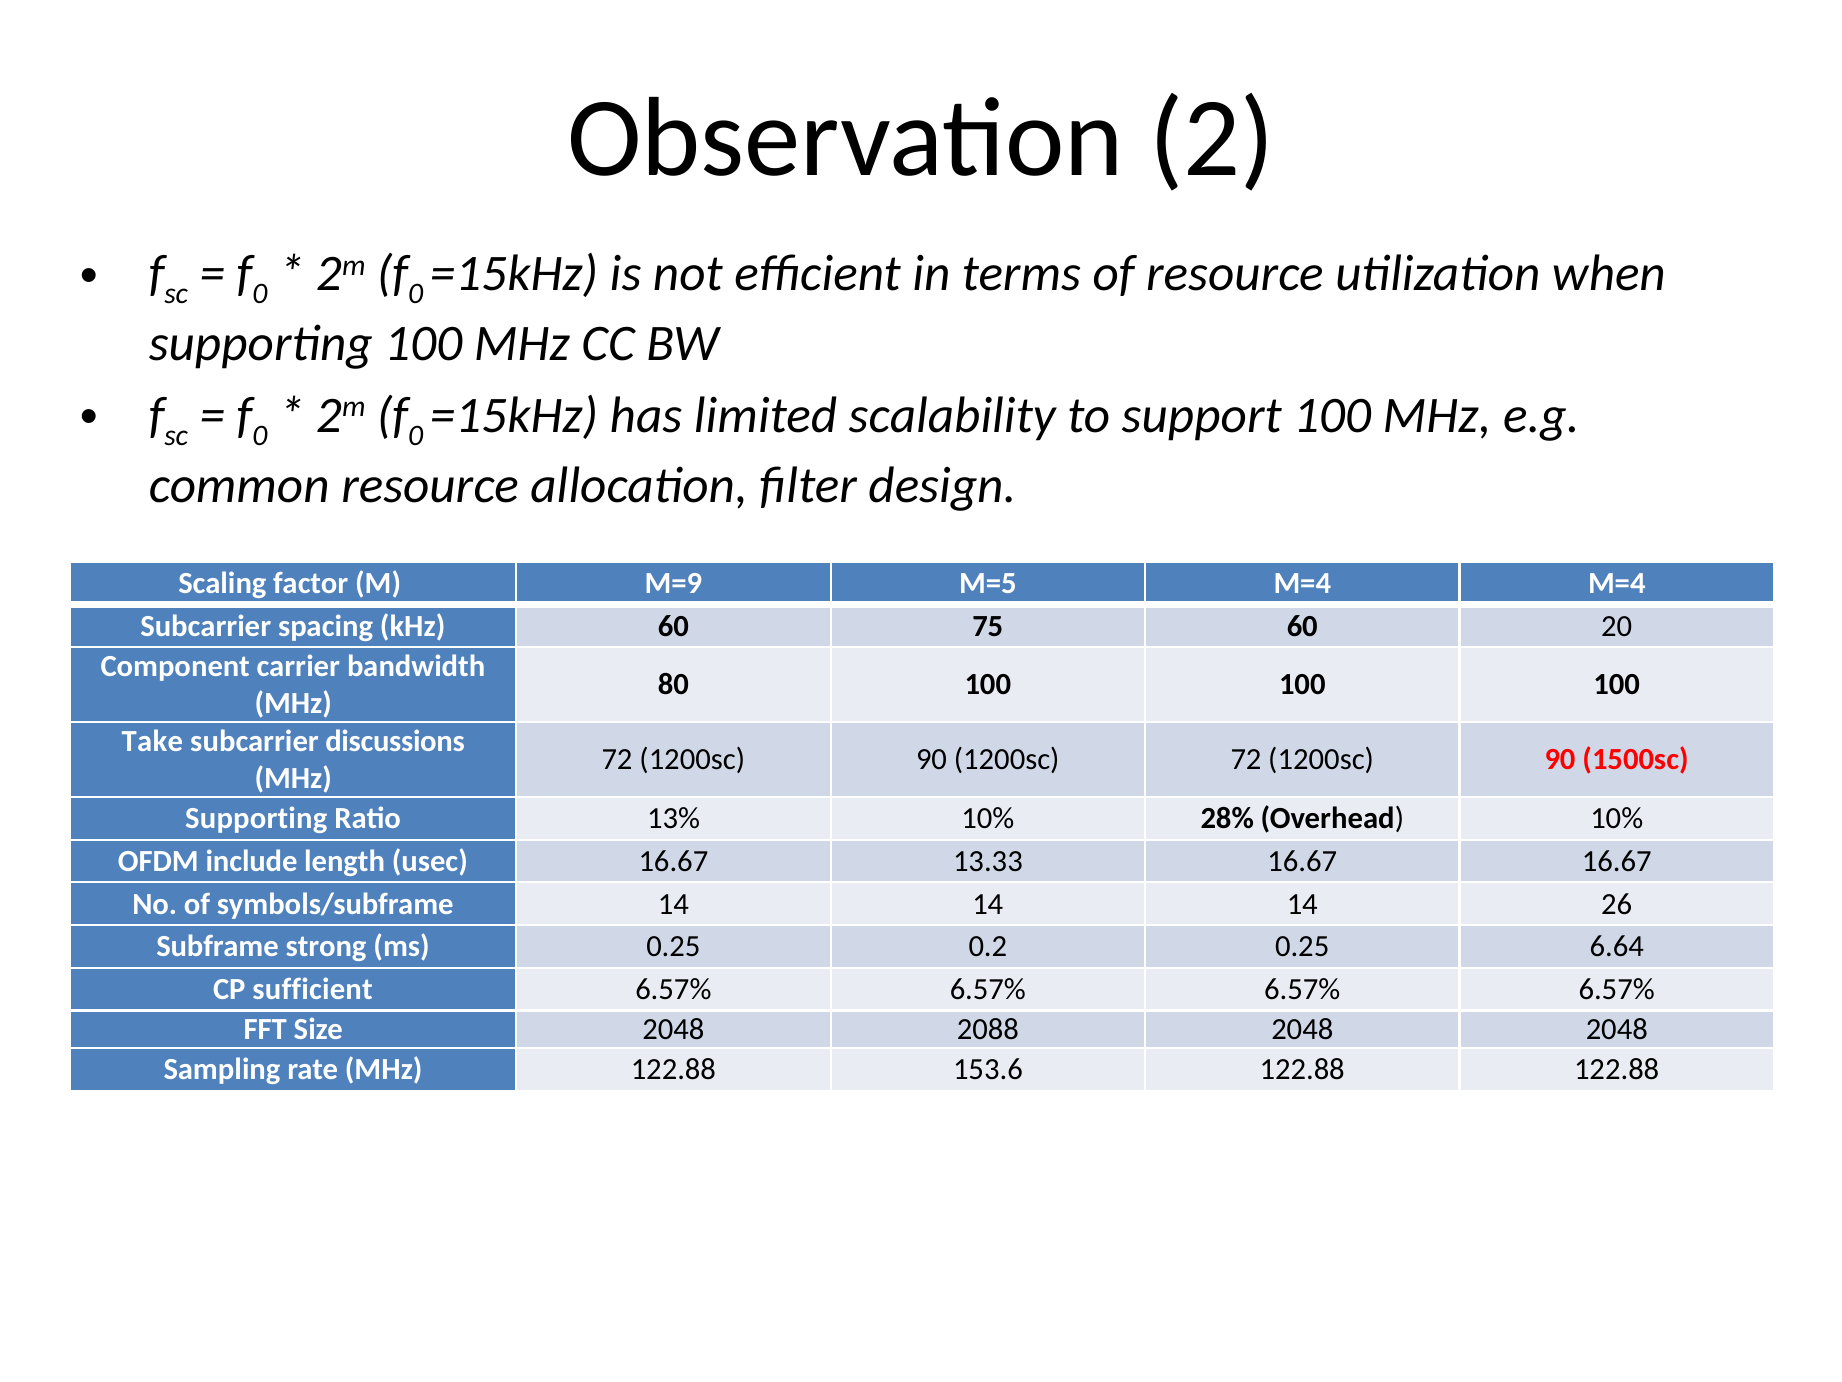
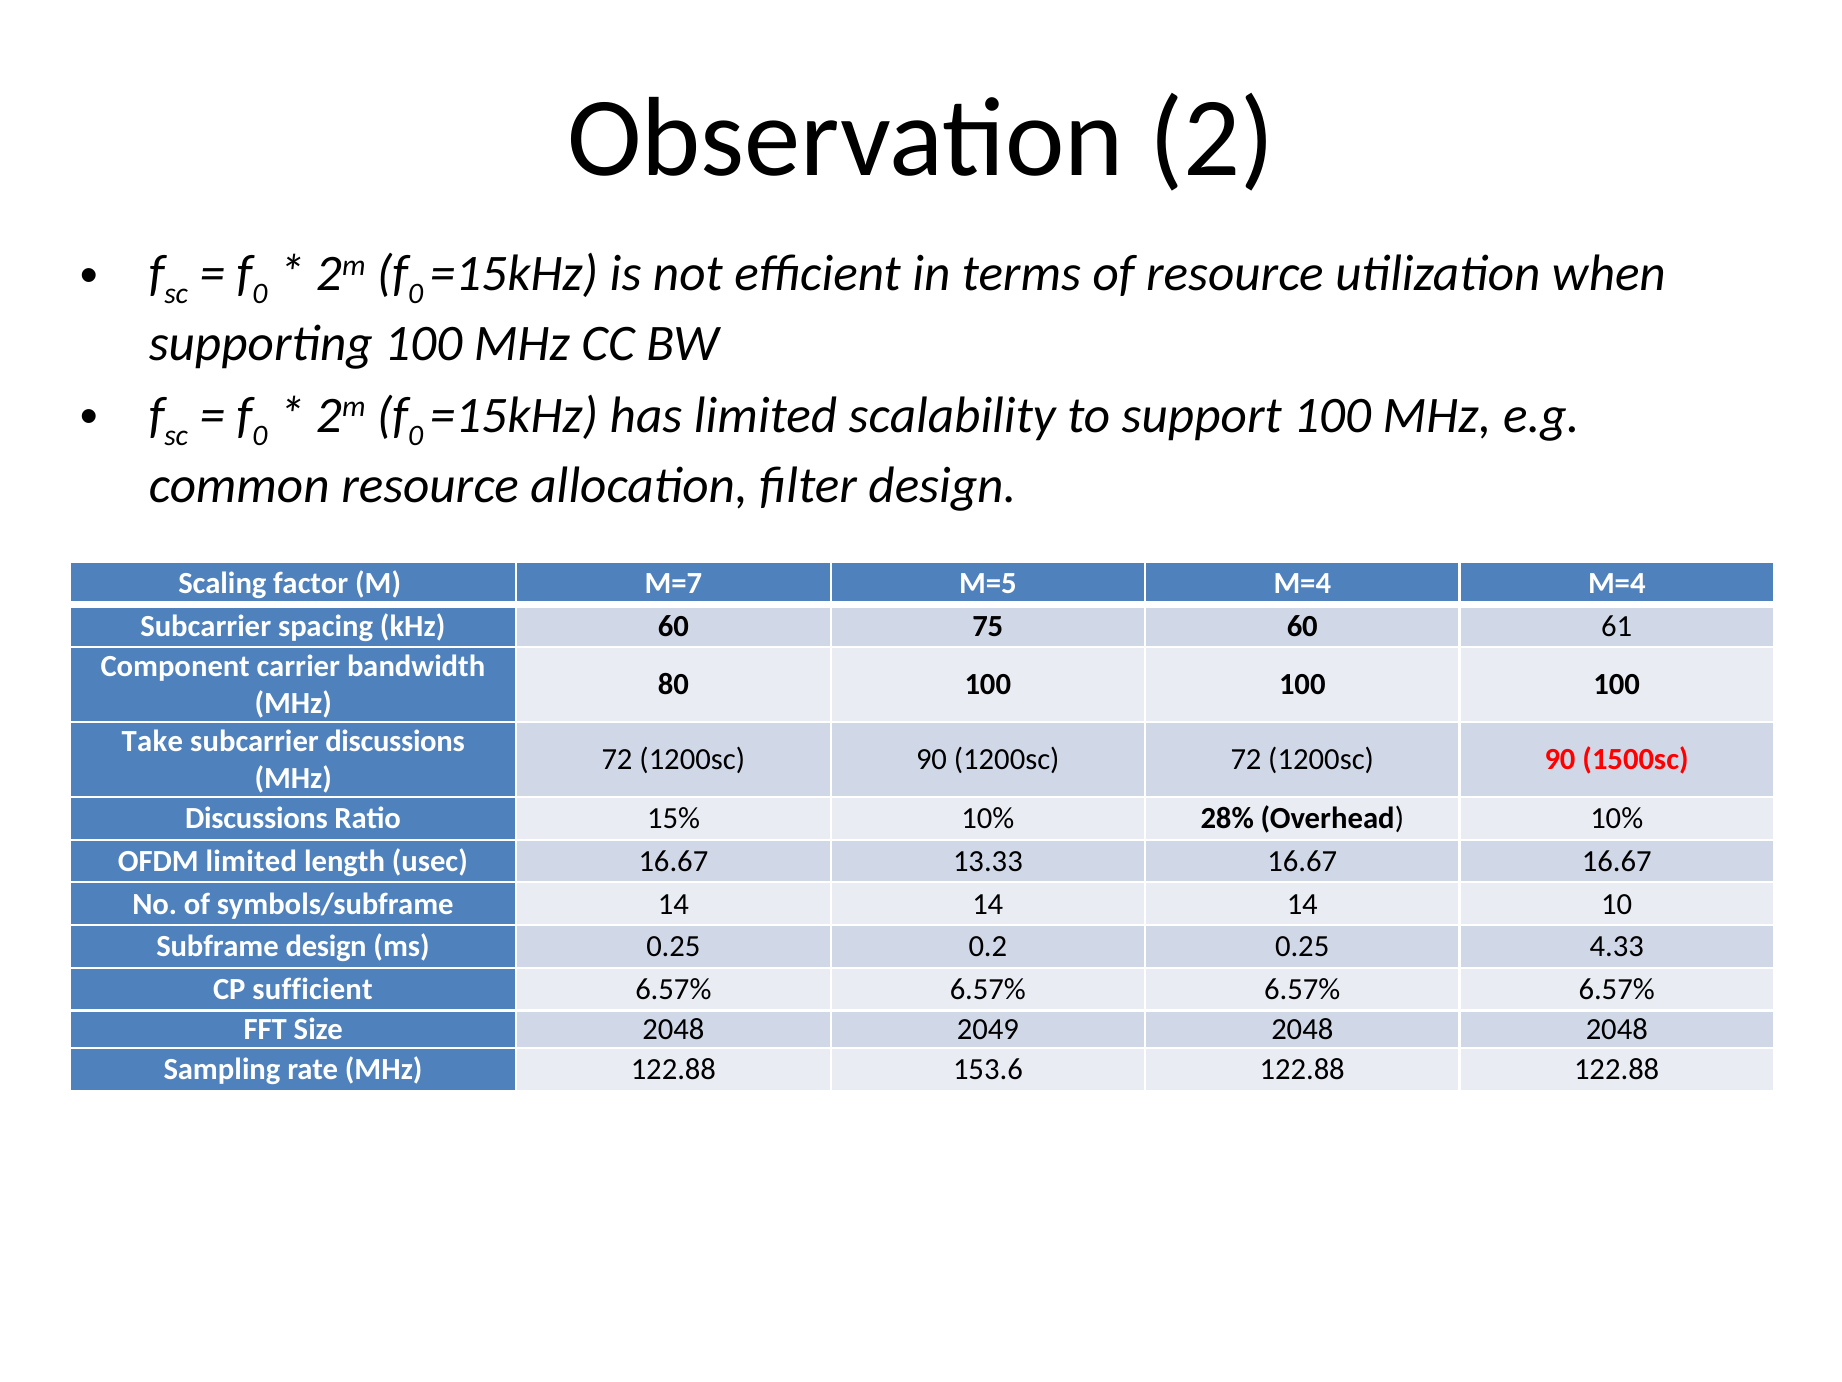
M=9: M=9 -> M=7
20: 20 -> 61
Supporting at (256, 818): Supporting -> Discussions
13%: 13% -> 15%
OFDM include: include -> limited
26: 26 -> 10
Subframe strong: strong -> design
6.64: 6.64 -> 4.33
2088: 2088 -> 2049
